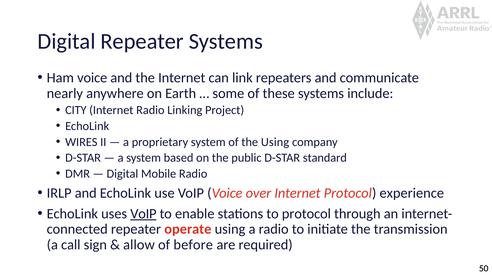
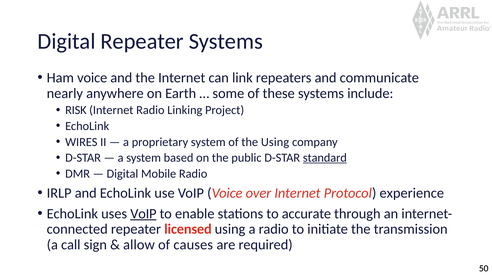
CITY: CITY -> RISK
standard underline: none -> present
to protocol: protocol -> accurate
operate: operate -> licensed
before: before -> causes
